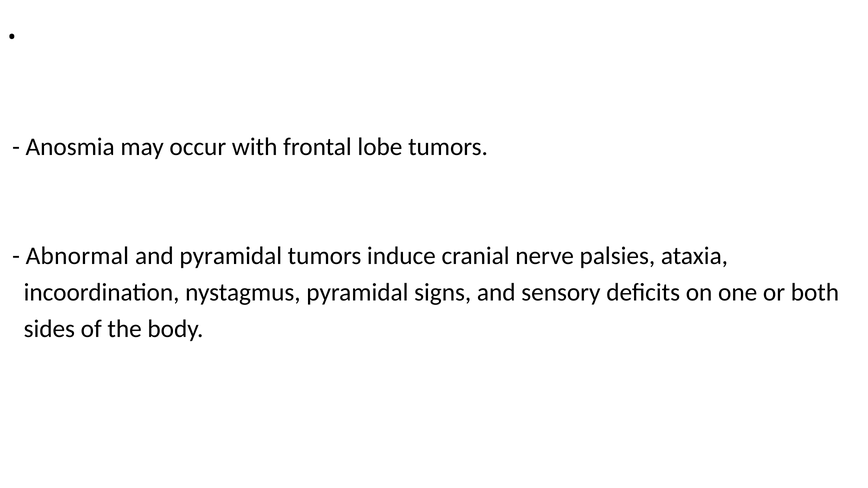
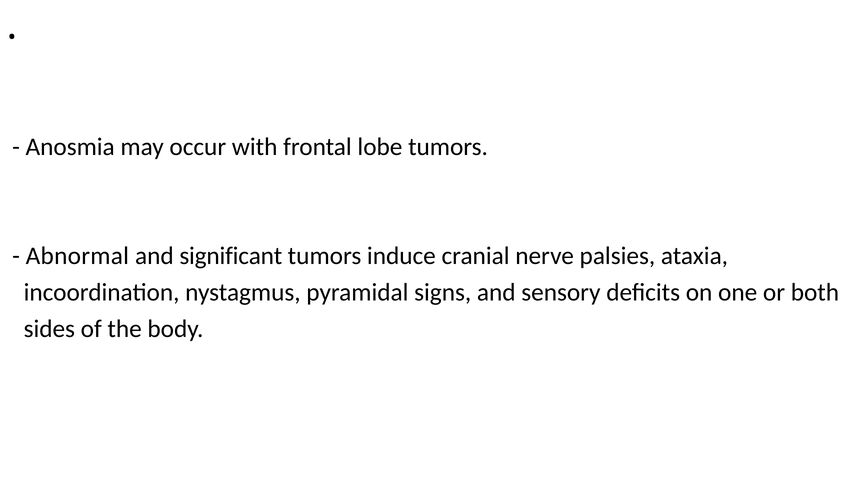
and pyramidal: pyramidal -> significant
